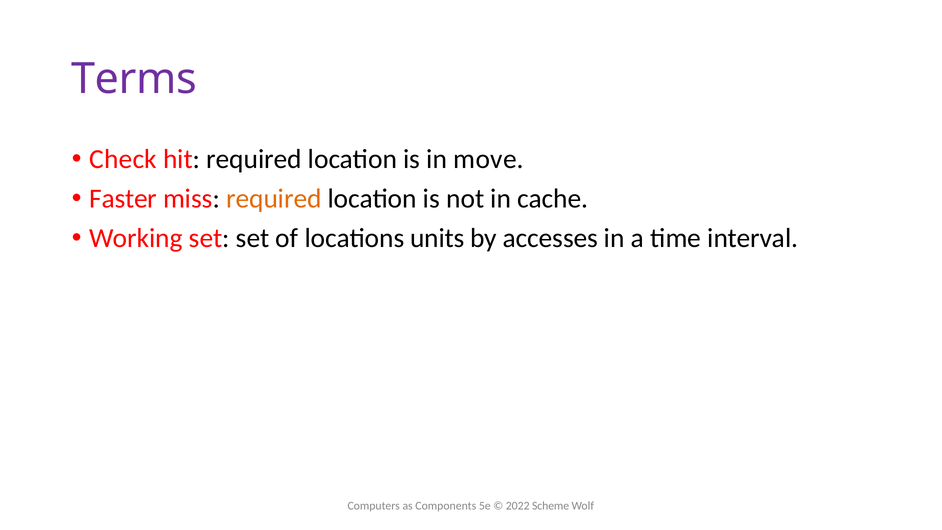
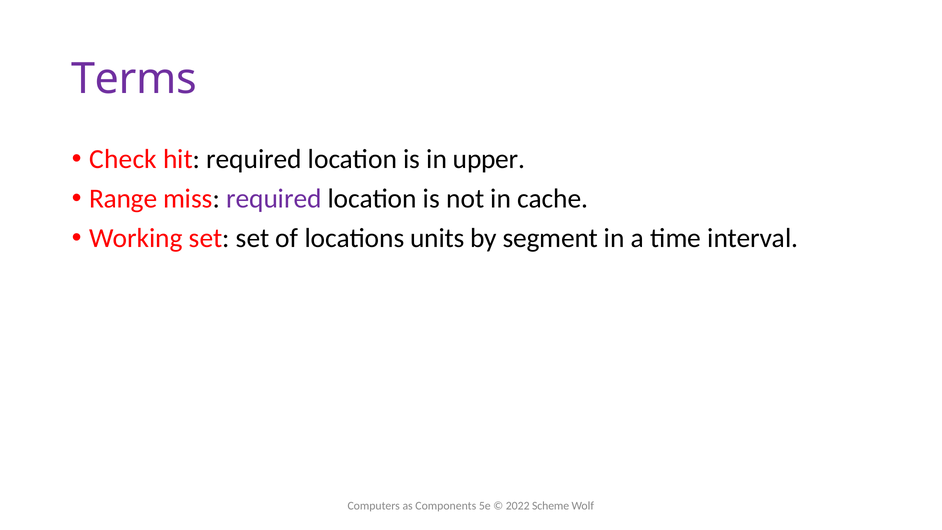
move: move -> upper
Faster: Faster -> Range
required at (274, 199) colour: orange -> purple
accesses: accesses -> segment
